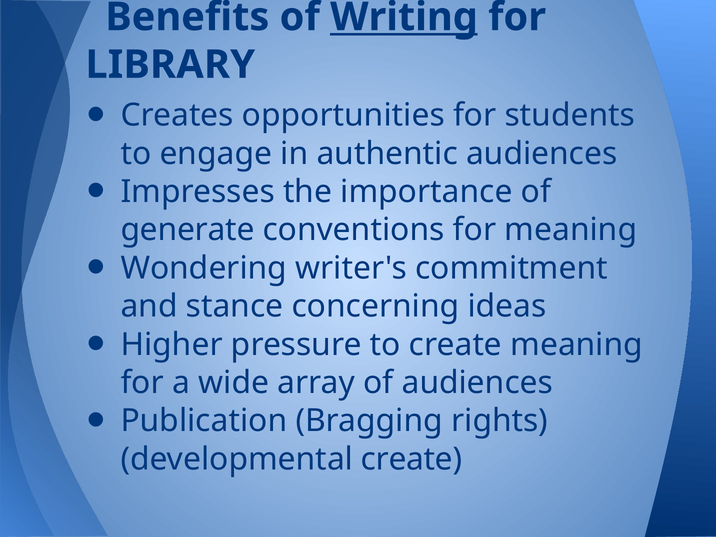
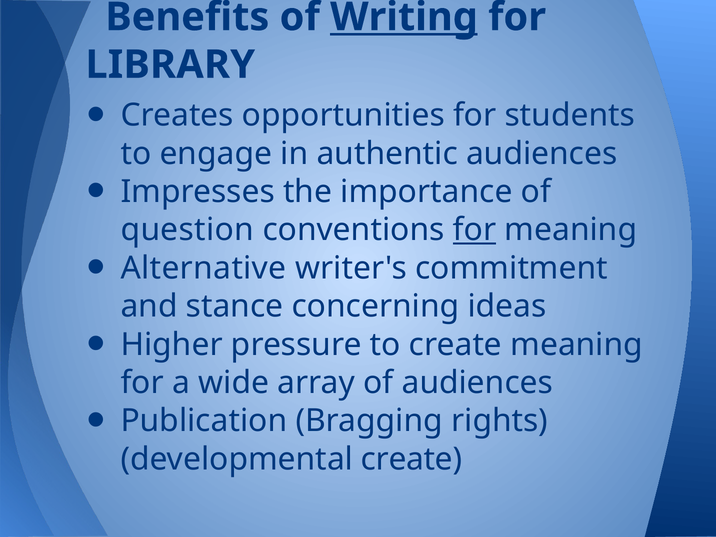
generate: generate -> question
for at (475, 230) underline: none -> present
Wondering: Wondering -> Alternative
